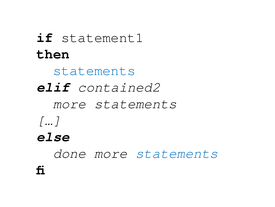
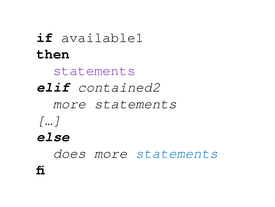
statement1: statement1 -> available1
statements at (94, 70) colour: blue -> purple
done: done -> does
